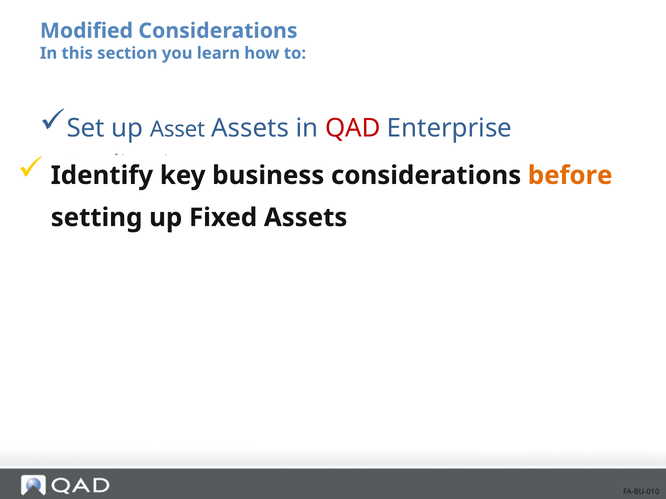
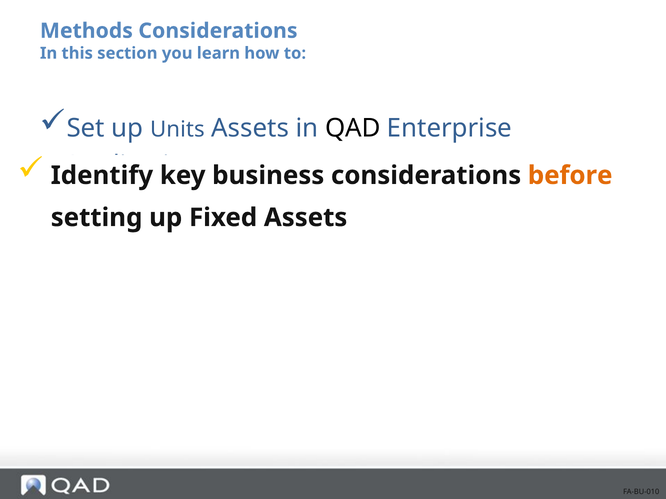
Modified: Modified -> Methods
Asset: Asset -> Units
QAD at (353, 128) colour: red -> black
